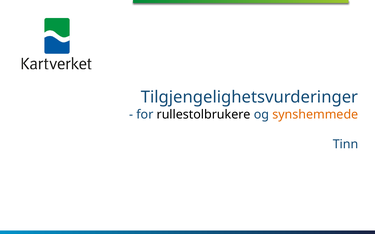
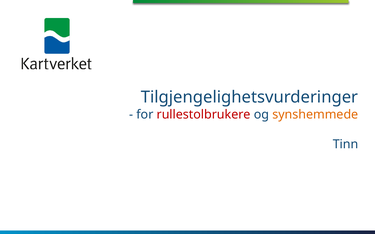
rullestolbrukere colour: black -> red
